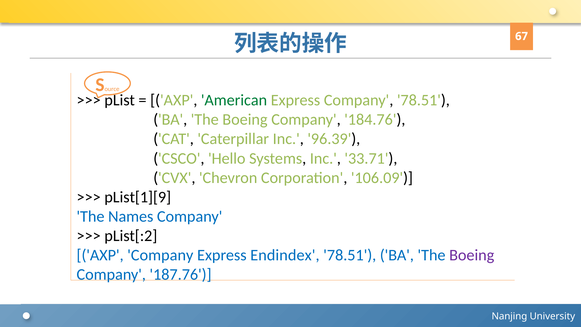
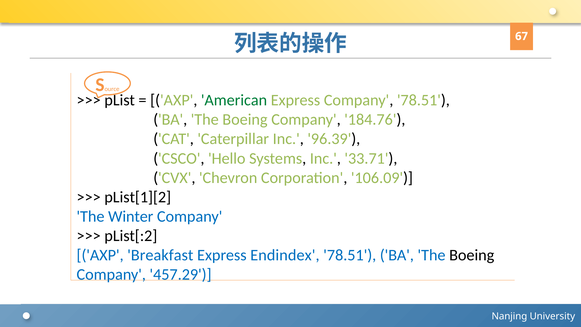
pList[1][9: pList[1][9 -> pList[1][2
Names: Names -> Winter
AXP Company: Company -> Breakfast
Boeing at (472, 255) colour: purple -> black
187.76: 187.76 -> 457.29
